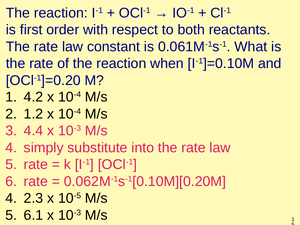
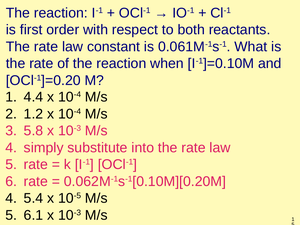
4.2: 4.2 -> 4.4
4.4: 4.4 -> 5.8
2.3: 2.3 -> 5.4
